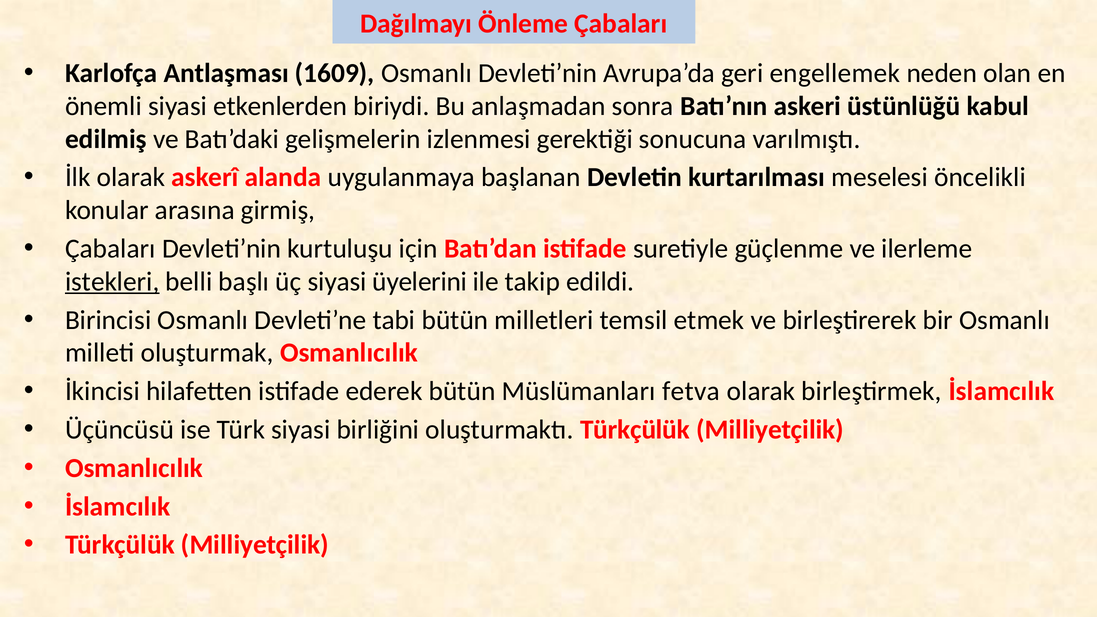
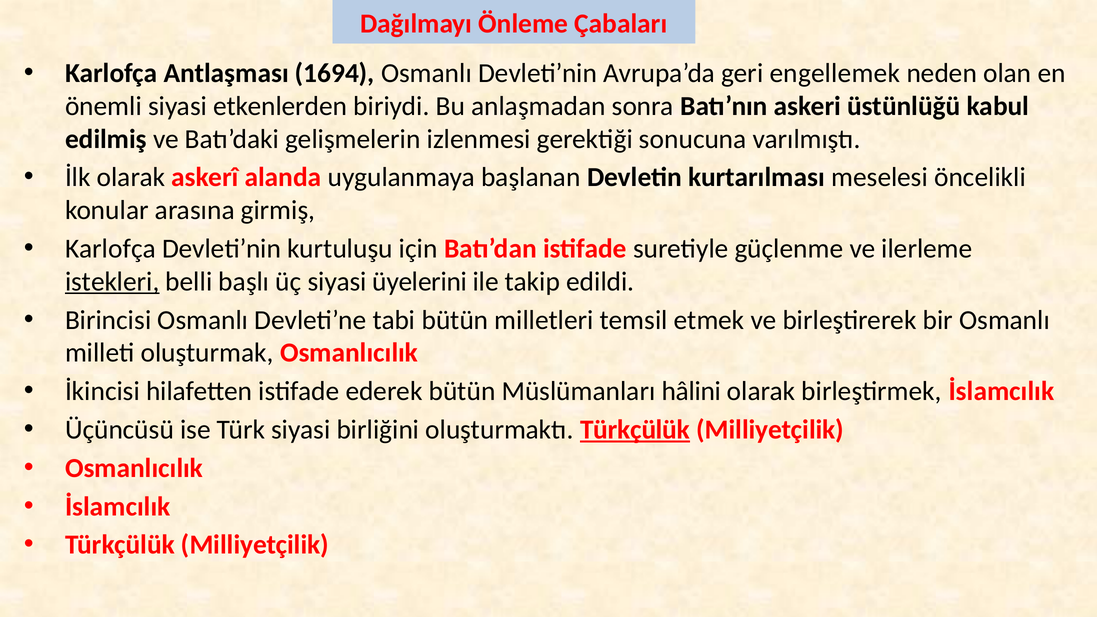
1609: 1609 -> 1694
Çabaları at (110, 249): Çabaları -> Karlofça
fetva: fetva -> hâlini
Türkçülük at (635, 430) underline: none -> present
